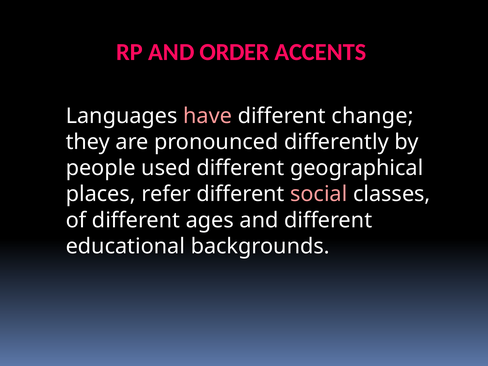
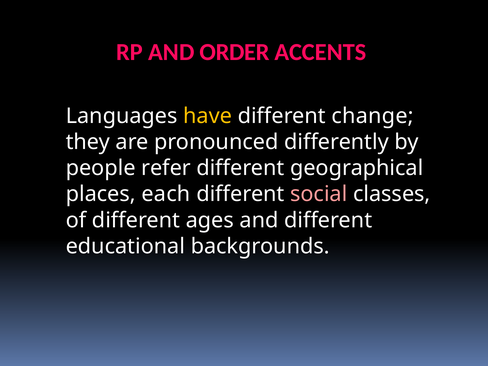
have colour: pink -> yellow
used: used -> refer
refer: refer -> each
